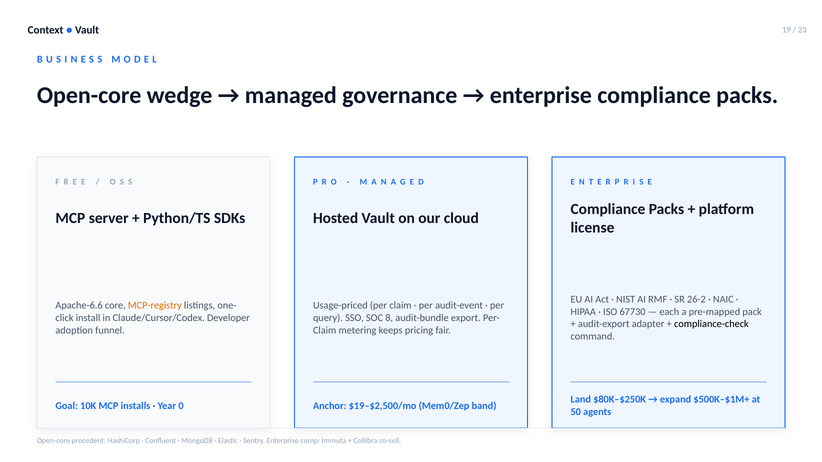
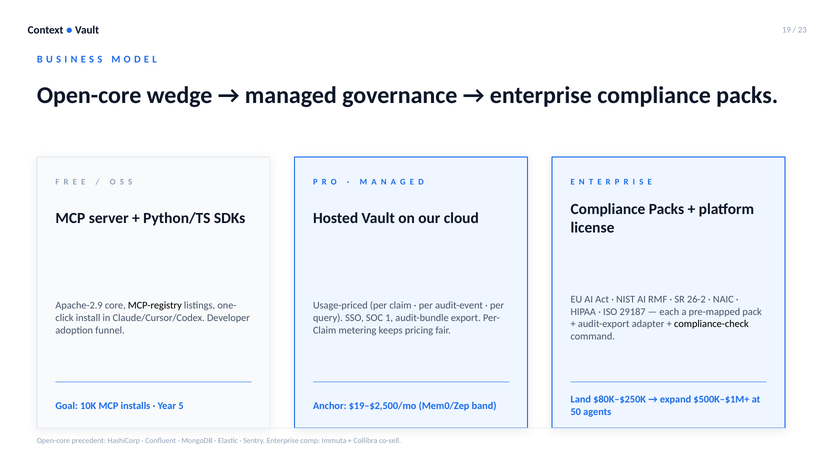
Apache-6.6: Apache-6.6 -> Apache-2.9
MCP-registry colour: orange -> black
67730: 67730 -> 29187
8: 8 -> 1
0: 0 -> 5
